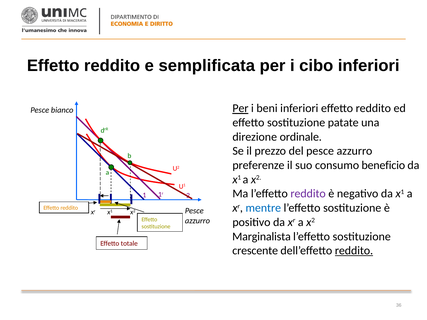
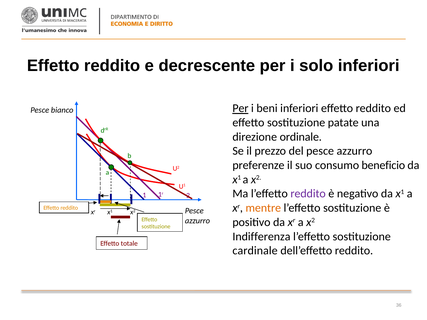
semplificata: semplificata -> decrescente
cibo: cibo -> solo
mentre colour: blue -> orange
Marginalista: Marginalista -> Indifferenza
crescente: crescente -> cardinale
reddito at (354, 251) underline: present -> none
